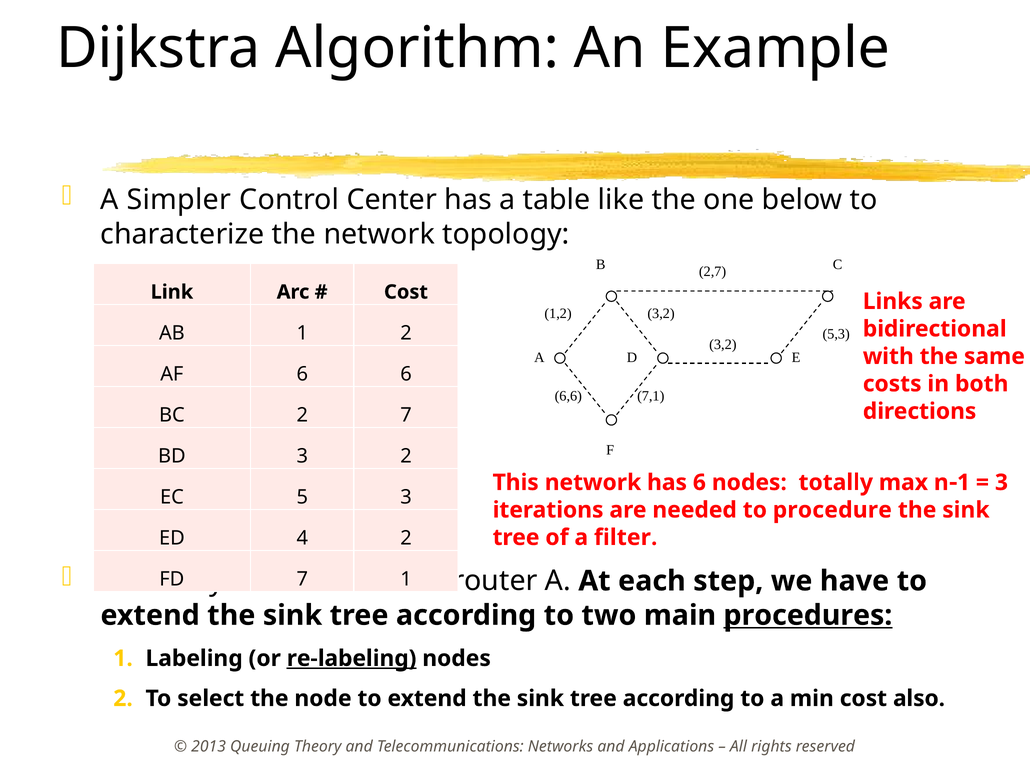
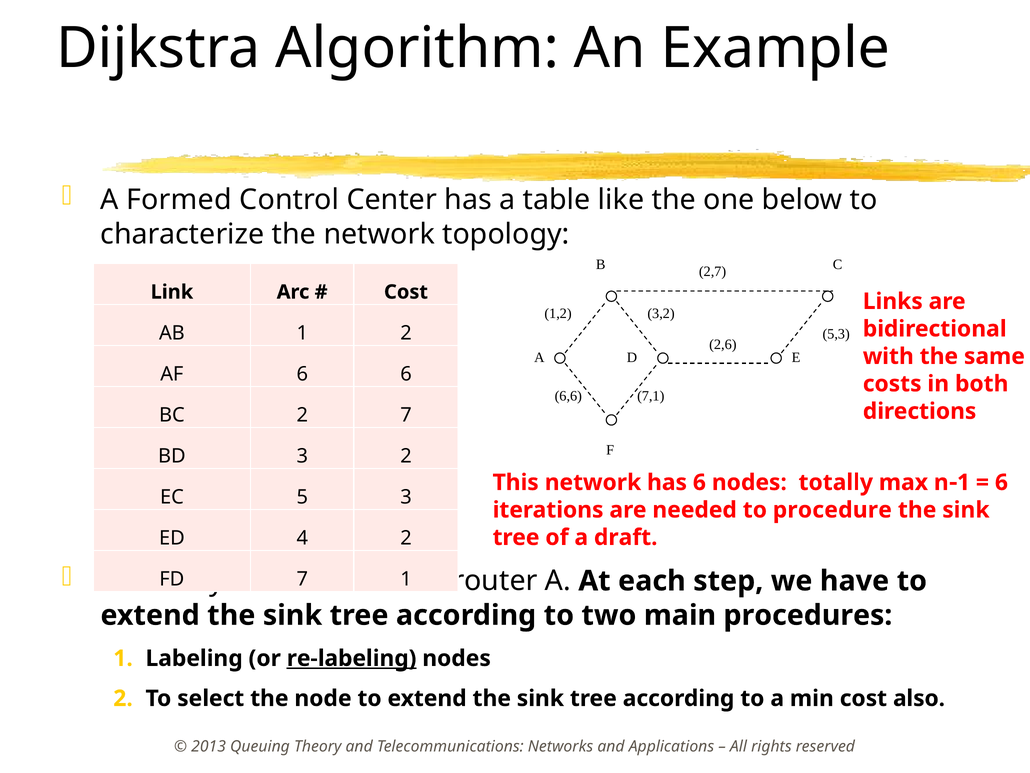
Simpler: Simpler -> Formed
3,2 at (723, 344): 3,2 -> 2,6
3 at (1001, 482): 3 -> 6
filter: filter -> draft
procedures underline: present -> none
